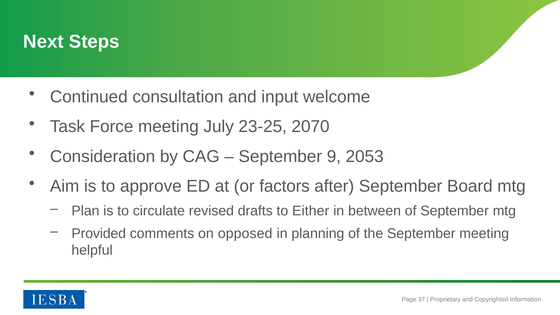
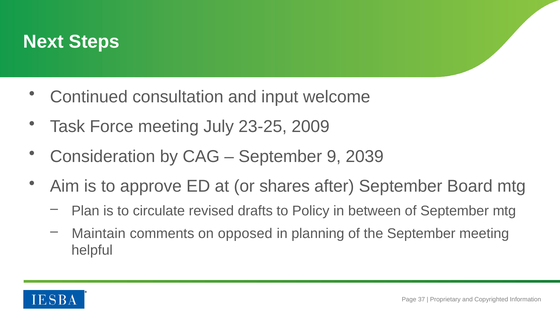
2070: 2070 -> 2009
2053: 2053 -> 2039
factors: factors -> shares
Either: Either -> Policy
Provided: Provided -> Maintain
